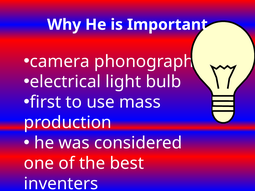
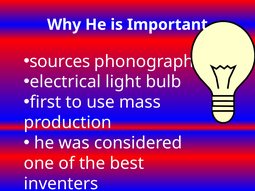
camera: camera -> sources
